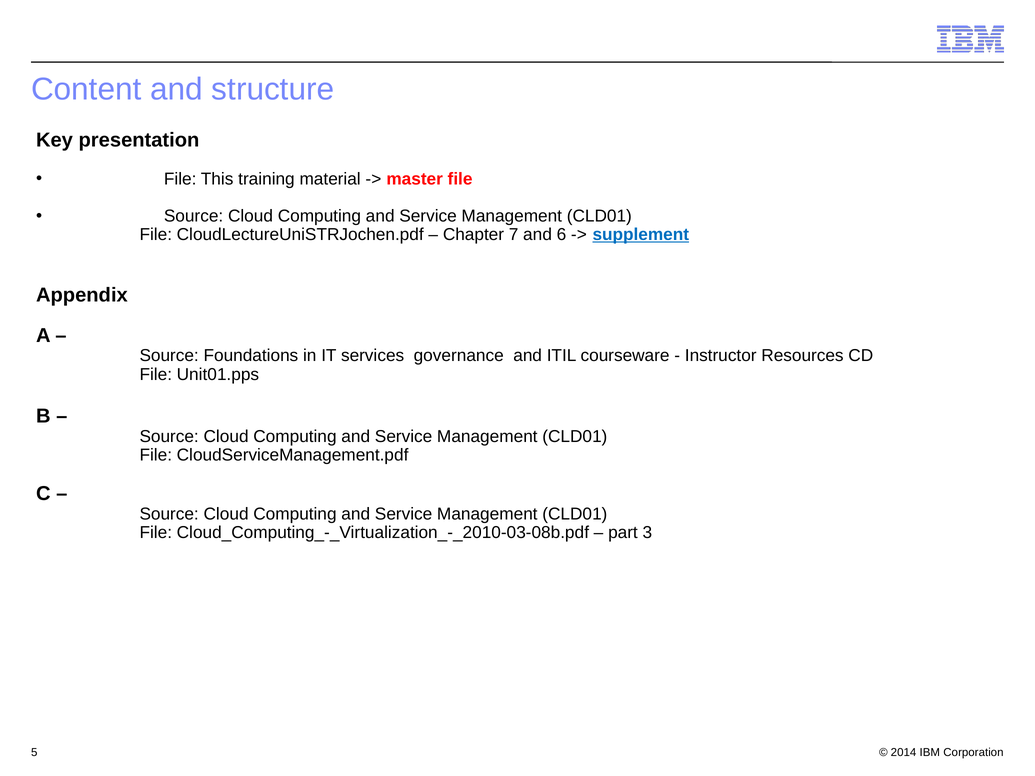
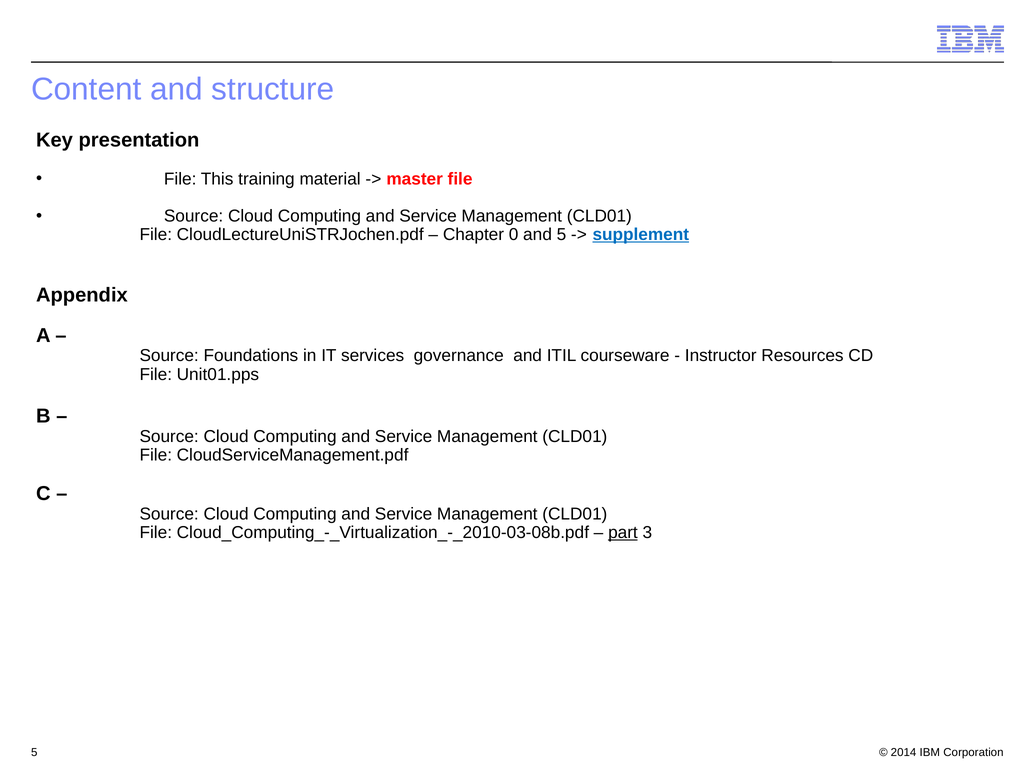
7: 7 -> 0
and 6: 6 -> 5
part underline: none -> present
